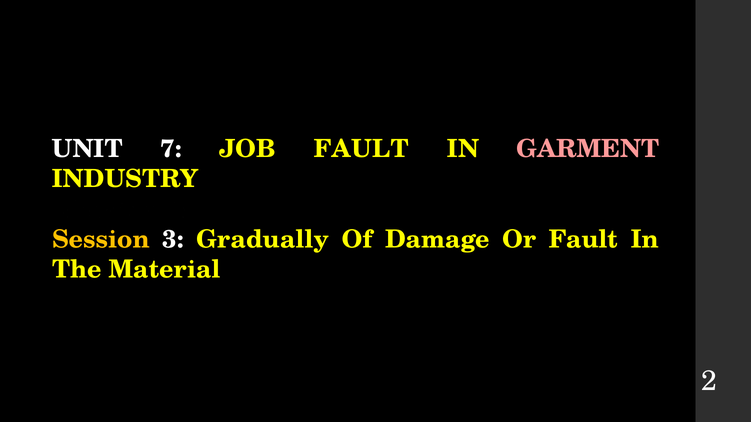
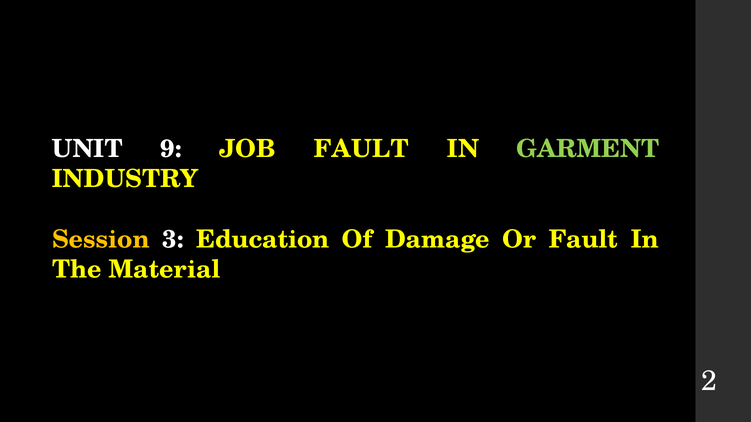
7: 7 -> 9
GARMENT colour: pink -> light green
Gradually: Gradually -> Education
